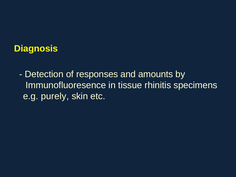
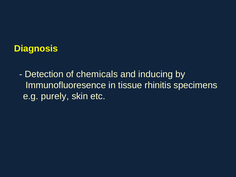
responses: responses -> chemicals
amounts: amounts -> inducing
